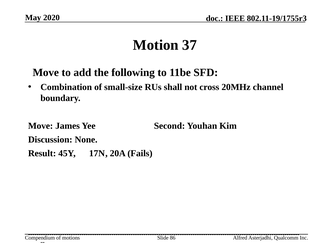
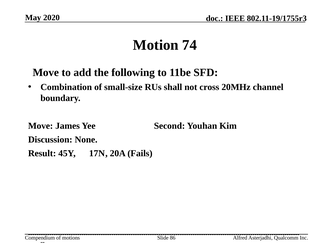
37: 37 -> 74
